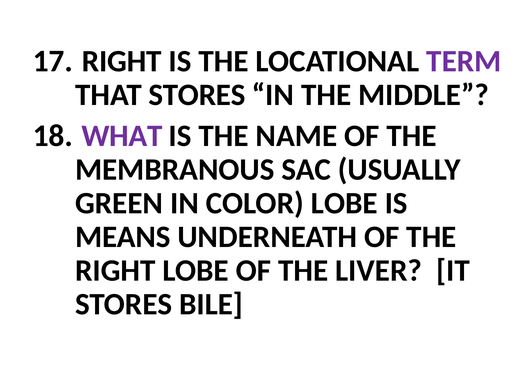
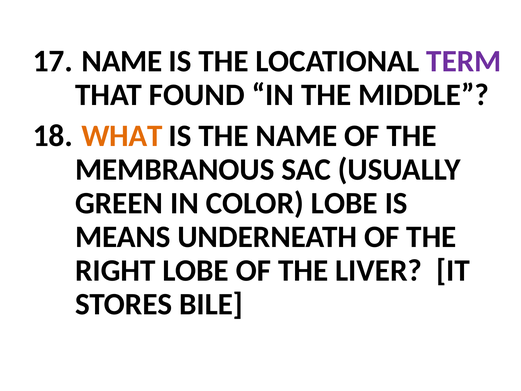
RIGHT at (122, 61): RIGHT -> NAME
THAT STORES: STORES -> FOUND
WHAT colour: purple -> orange
